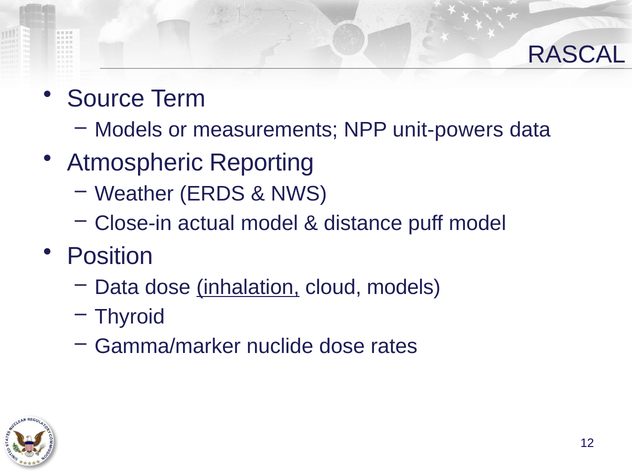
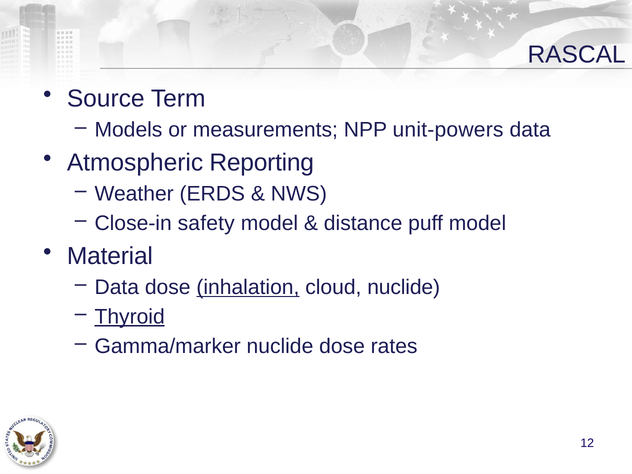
actual: actual -> safety
Position: Position -> Material
cloud models: models -> nuclide
Thyroid underline: none -> present
